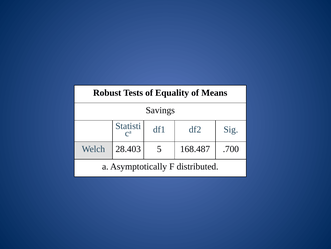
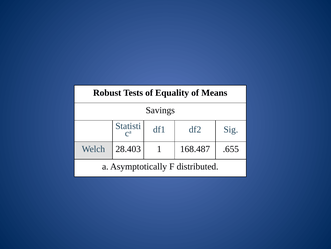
5: 5 -> 1
.700: .700 -> .655
